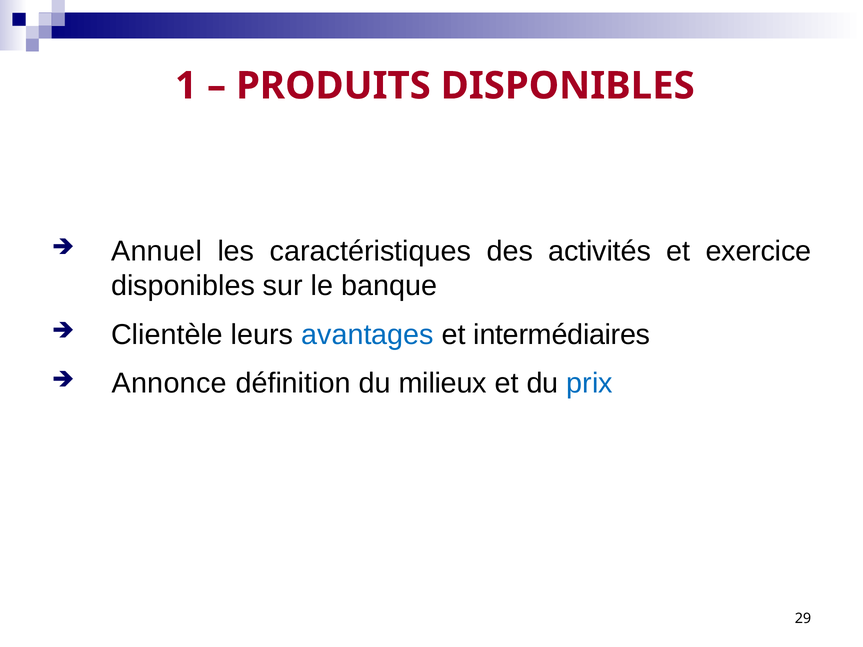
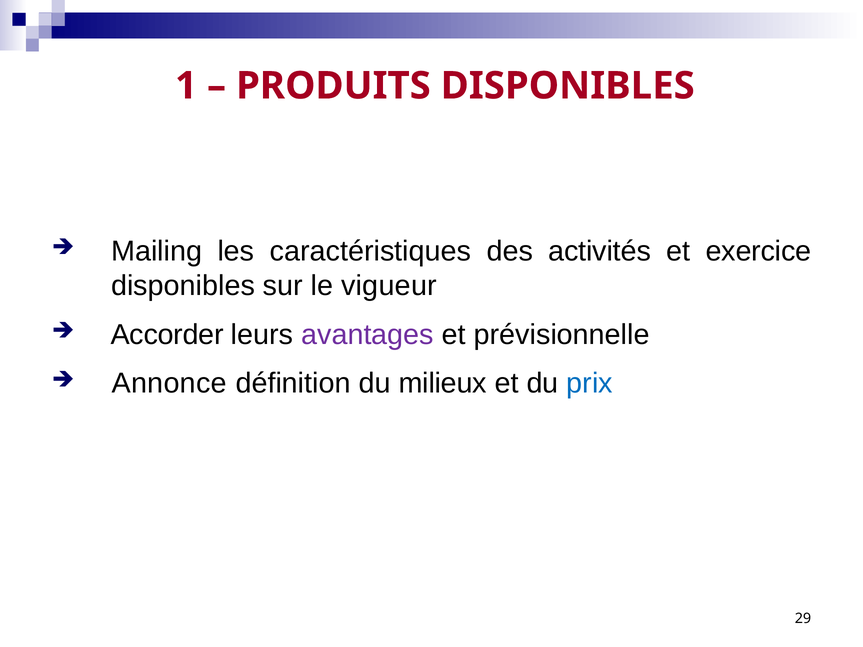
Annuel: Annuel -> Mailing
banque: banque -> vigueur
Clientèle: Clientèle -> Accorder
avantages colour: blue -> purple
intermédiaires: intermédiaires -> prévisionnelle
